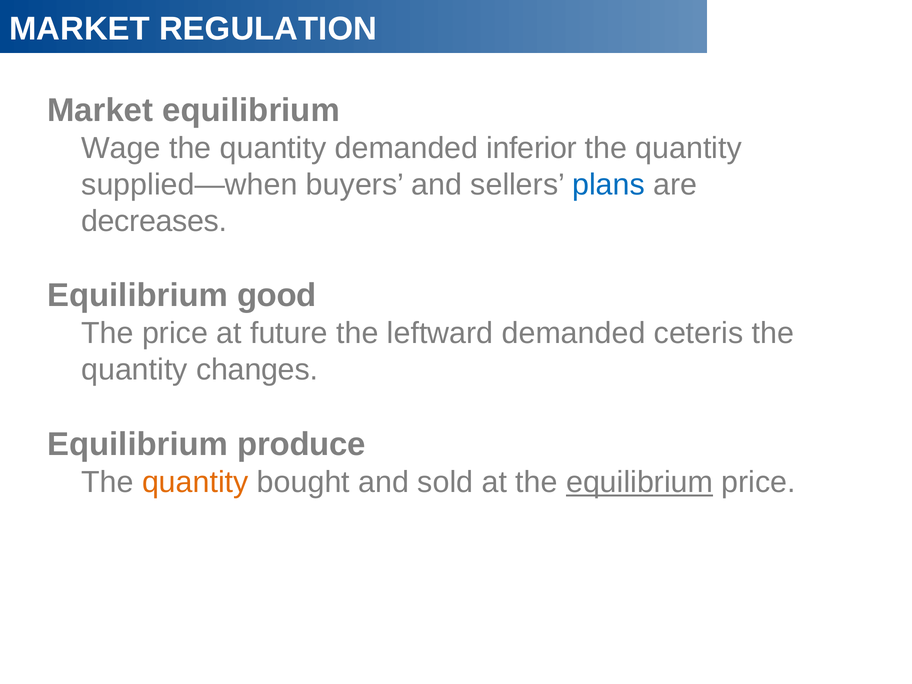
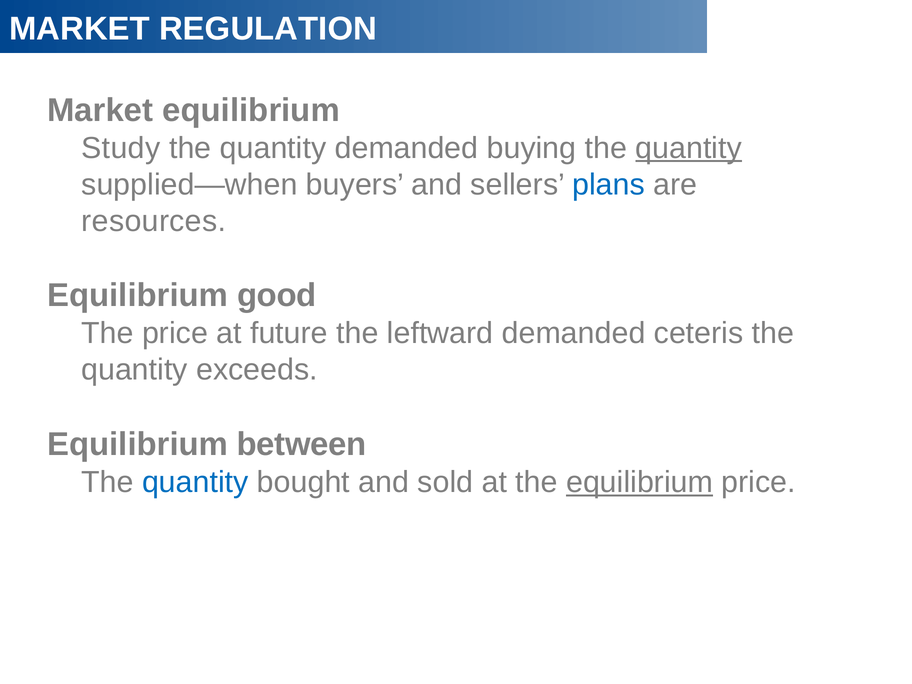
Wage: Wage -> Study
inferior: inferior -> buying
quantity at (689, 148) underline: none -> present
decreases: decreases -> resources
changes: changes -> exceeds
produce: produce -> between
quantity at (195, 482) colour: orange -> blue
